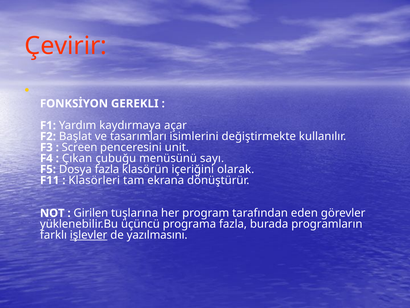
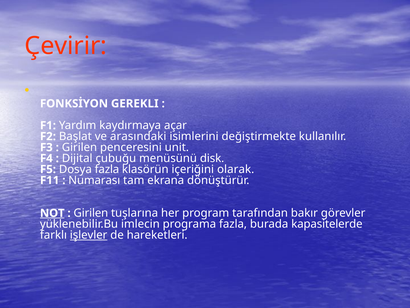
tasarımları: tasarımları -> arasındaki
Screen at (80, 147): Screen -> Girilen
Çıkan: Çıkan -> Dijital
sayı: sayı -> disk
Klasörleri: Klasörleri -> Numarası
NOT underline: none -> present
eden: eden -> bakır
üçüncü: üçüncü -> imlecin
programların: programların -> kapasitelerde
yazılmasını: yazılmasını -> hareketleri
